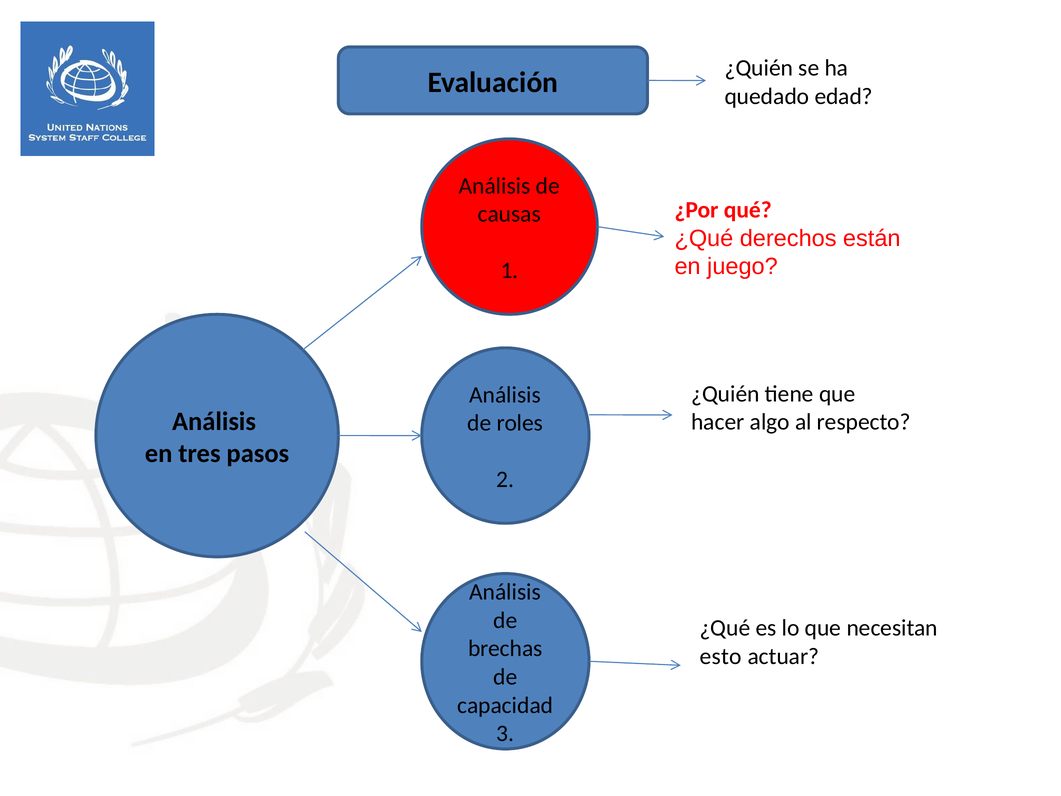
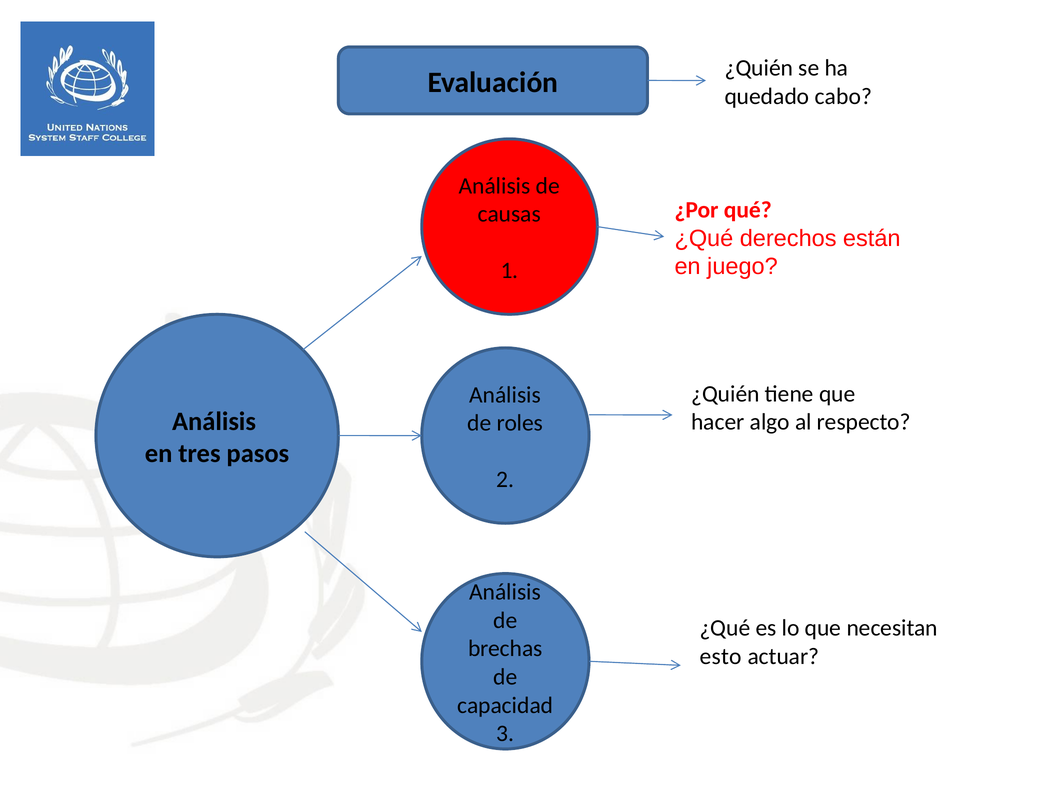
edad: edad -> cabo
